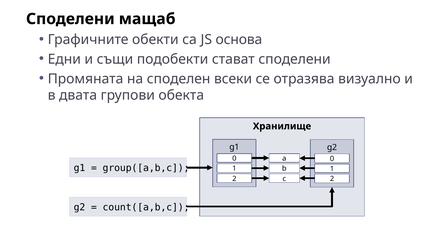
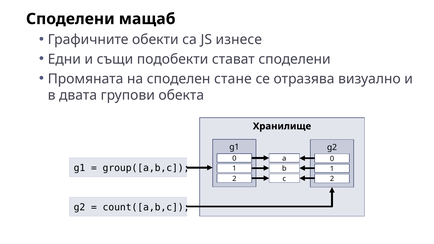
основа: основа -> изнесе
всеки: всеки -> стане
